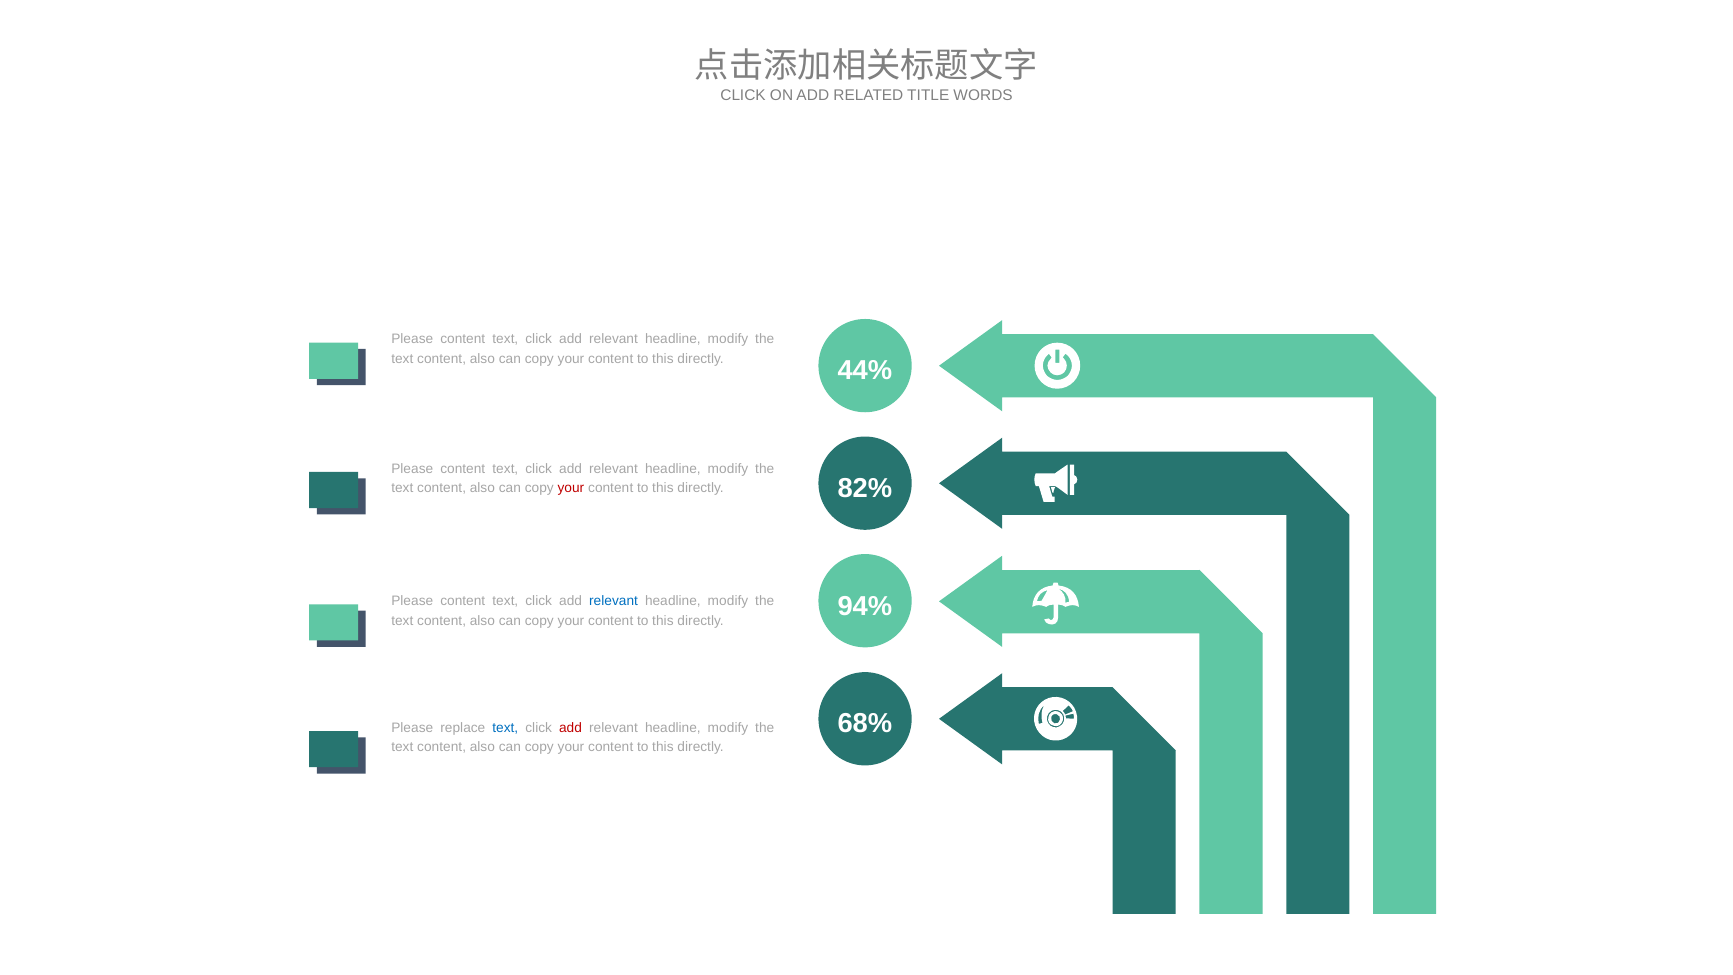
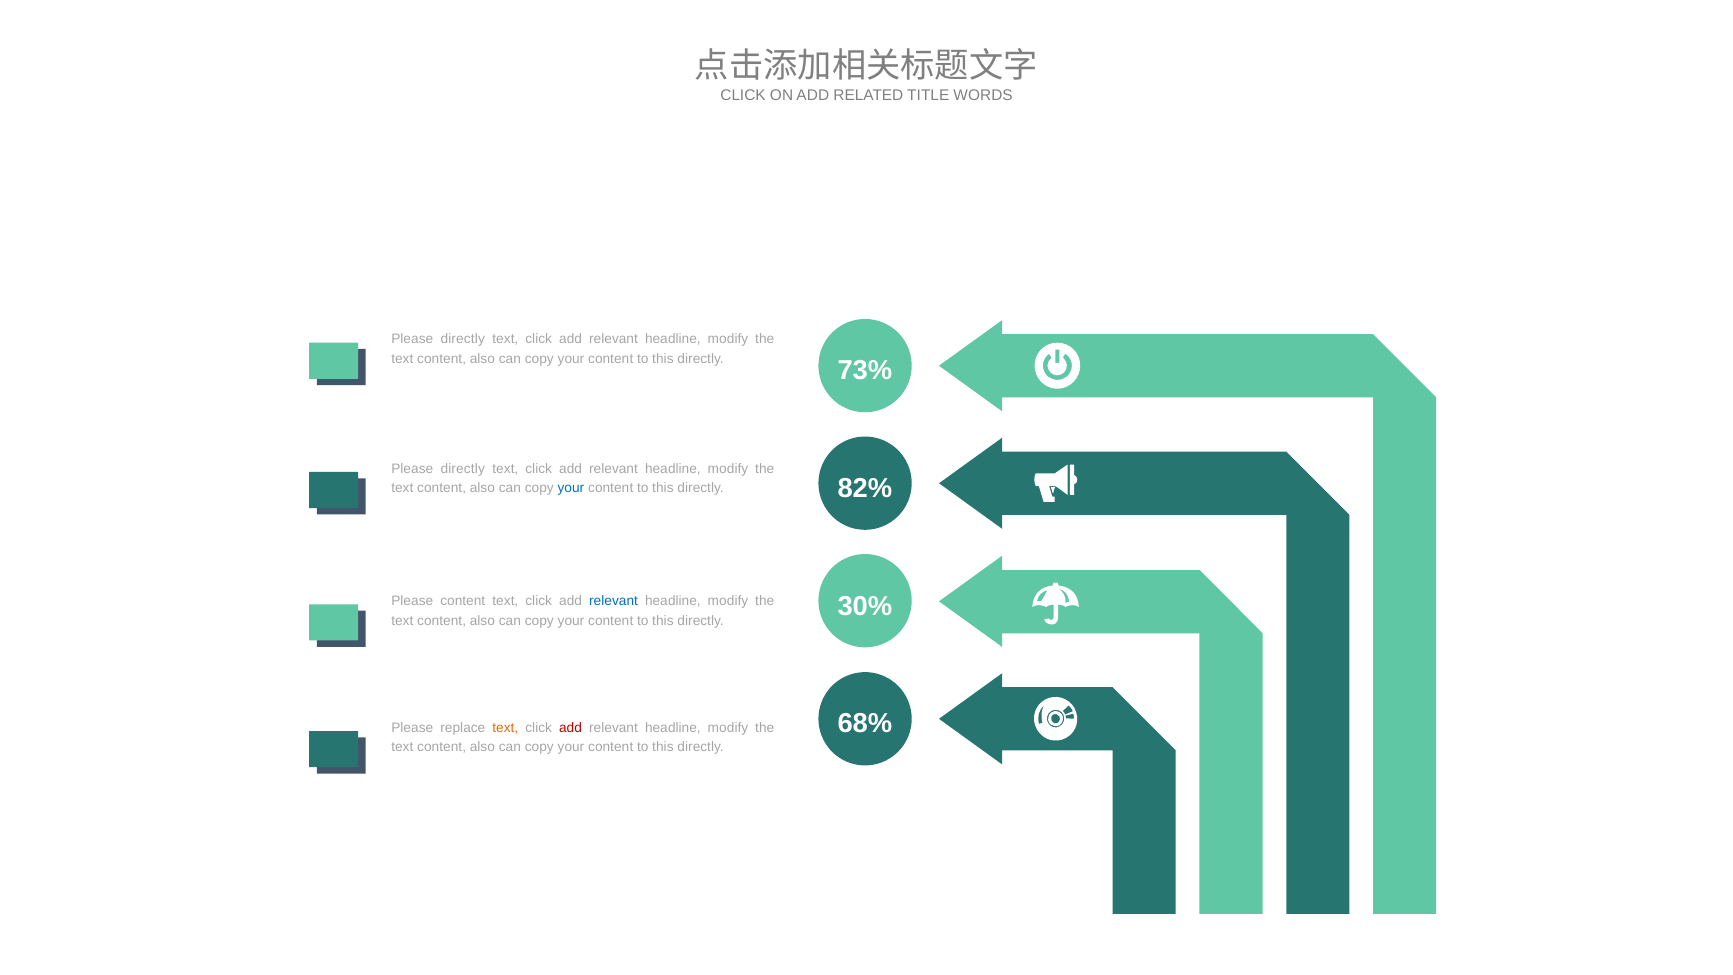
content at (463, 339): content -> directly
44%: 44% -> 73%
content at (463, 468): content -> directly
your at (571, 488) colour: red -> blue
94%: 94% -> 30%
text at (505, 728) colour: blue -> orange
